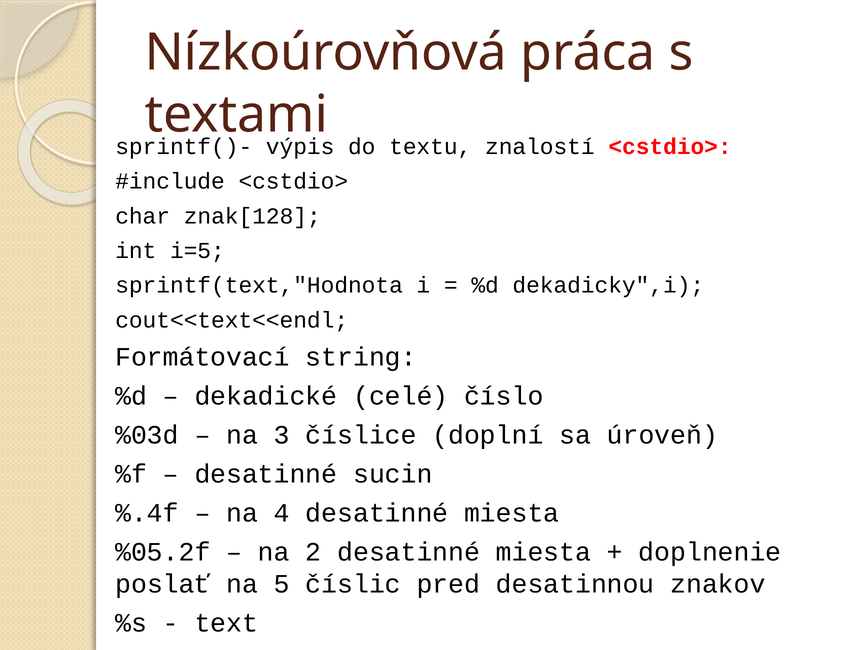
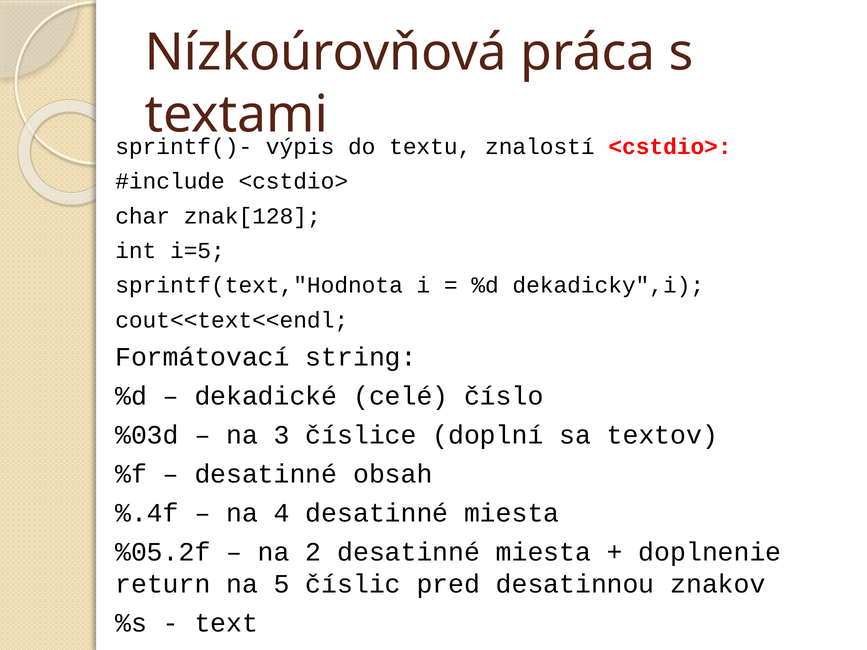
úroveň: úroveň -> textov
sucin: sucin -> obsah
poslať: poslať -> return
